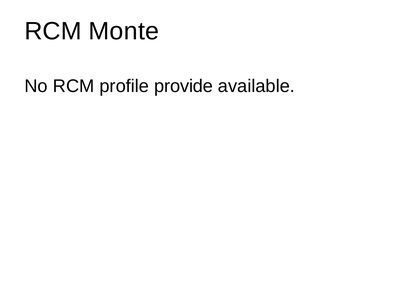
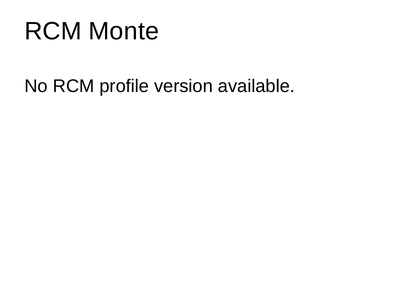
provide: provide -> version
